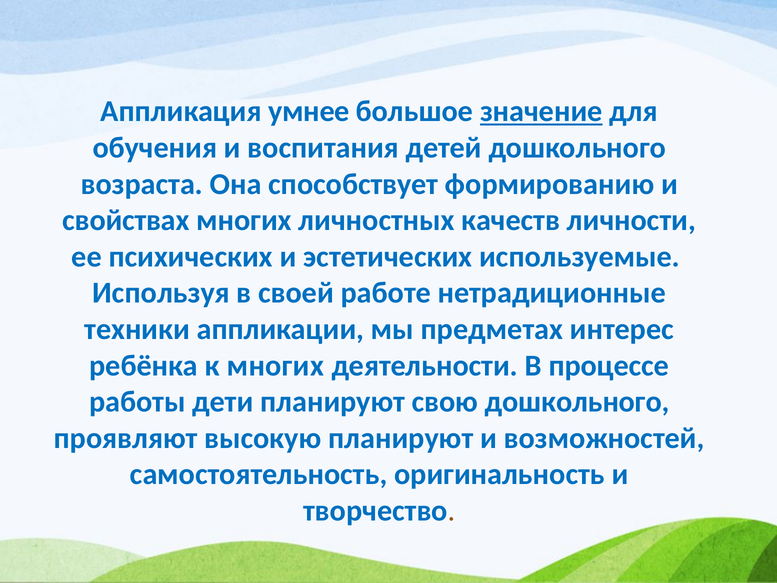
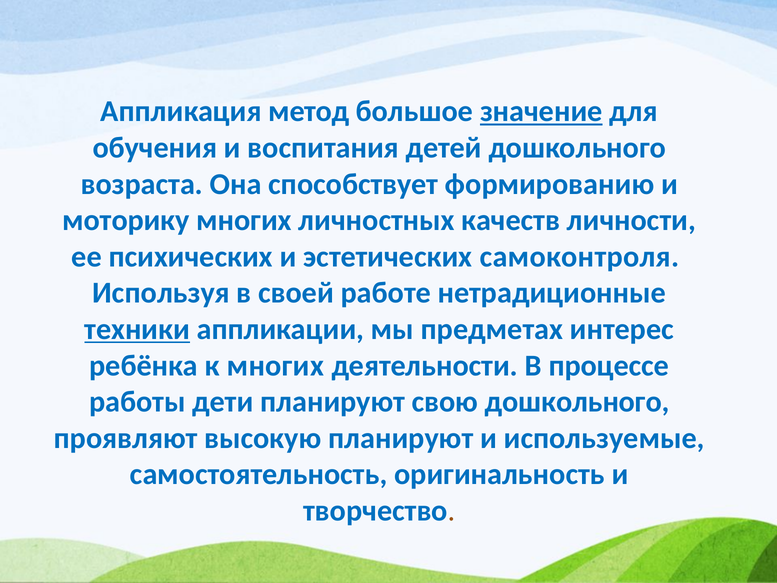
умнее: умнее -> метод
свойствах: свойствах -> моторику
используемые: используемые -> самоконтроля
техники underline: none -> present
возможностей: возможностей -> используемые
